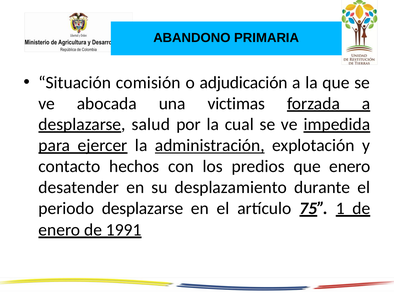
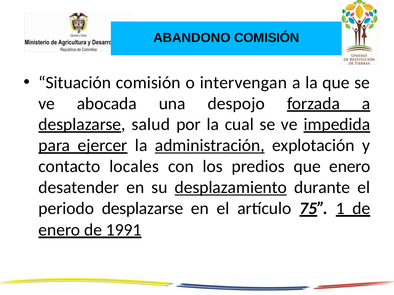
ABANDONO PRIMARIA: PRIMARIA -> COMISIÓN
adjudicación: adjudicación -> intervengan
victimas: victimas -> despojo
hechos: hechos -> locales
desplazamiento underline: none -> present
